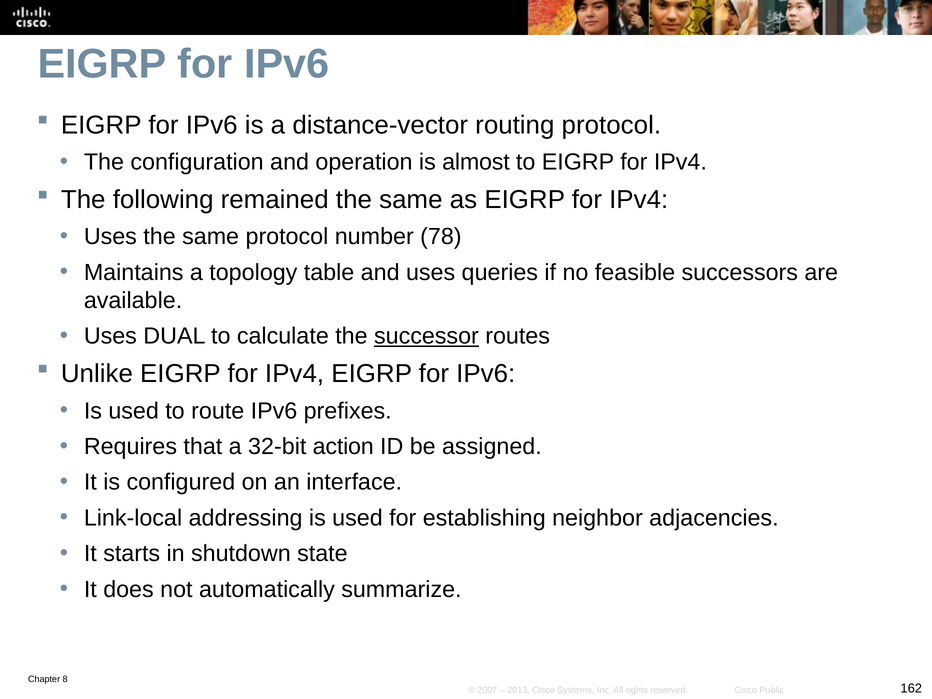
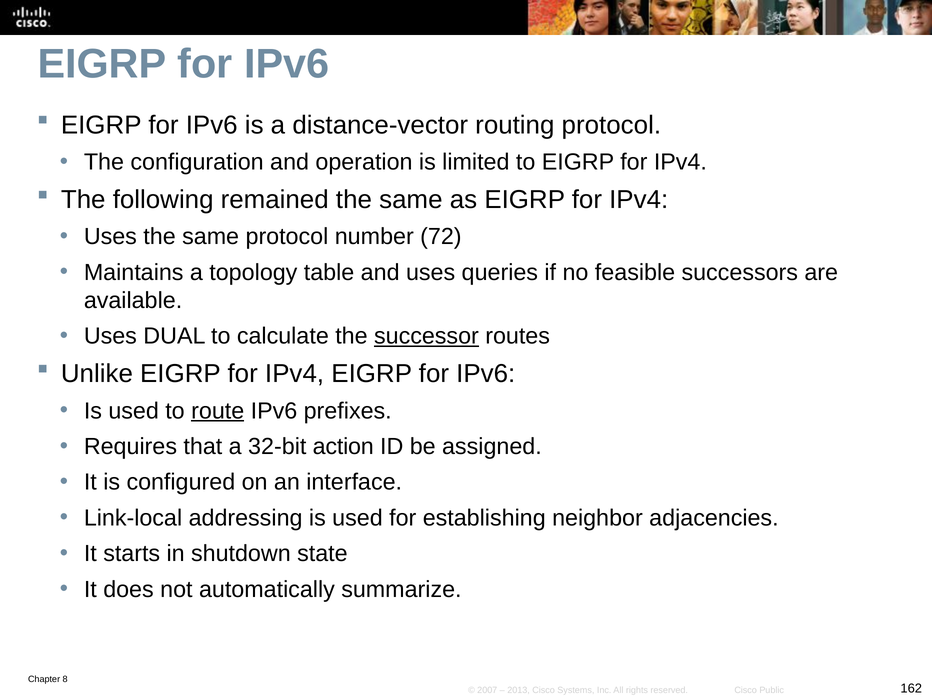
almost: almost -> limited
78: 78 -> 72
route underline: none -> present
